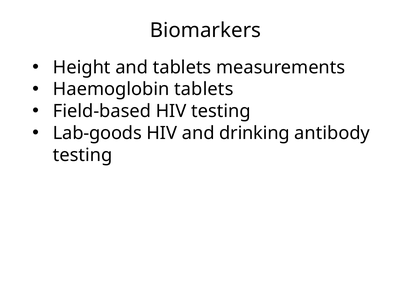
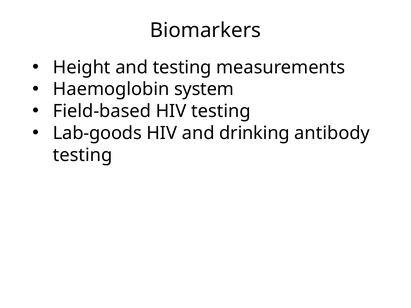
and tablets: tablets -> testing
Haemoglobin tablets: tablets -> system
